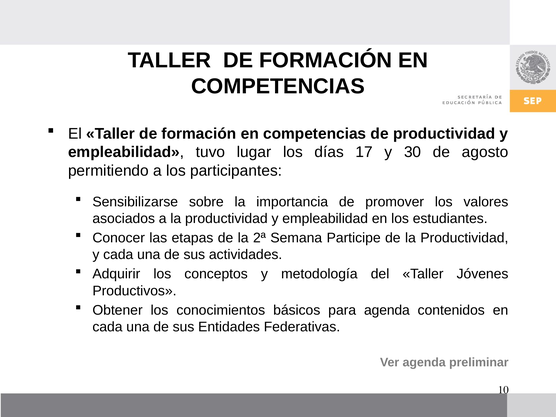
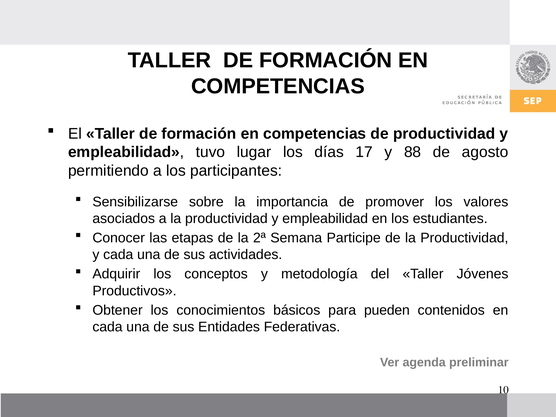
30: 30 -> 88
para agenda: agenda -> pueden
